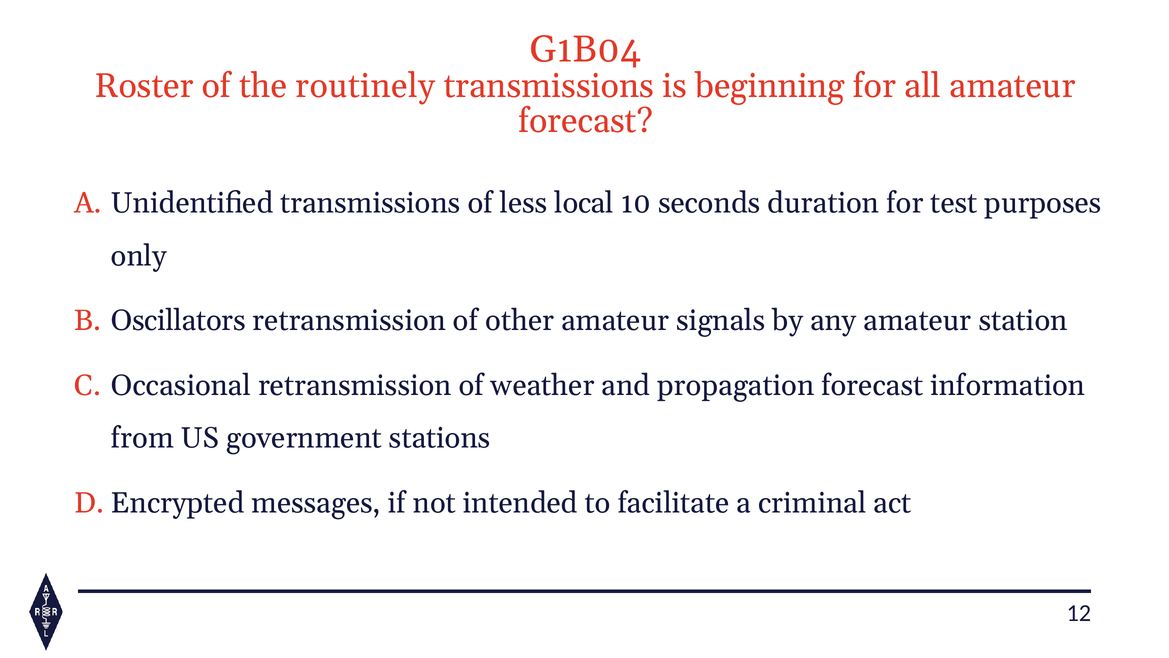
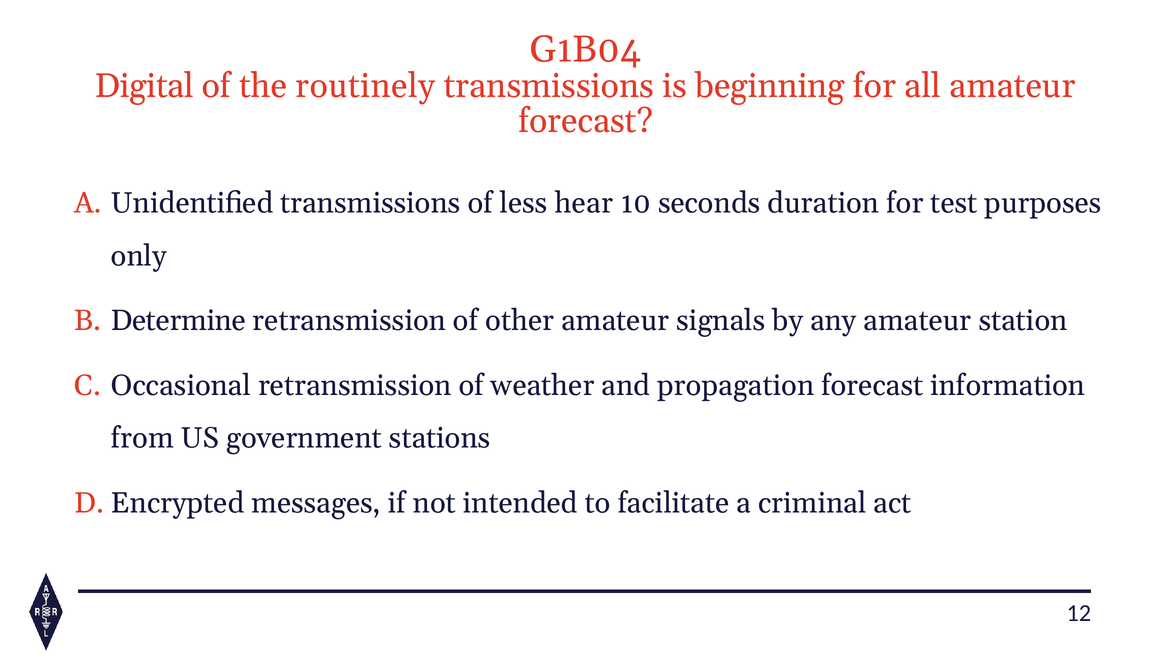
Roster: Roster -> Digital
local: local -> hear
Oscillators: Oscillators -> Determine
